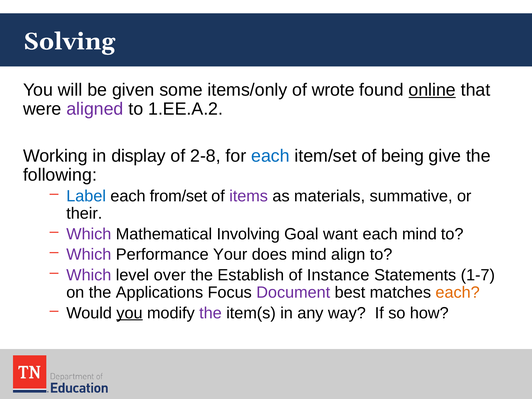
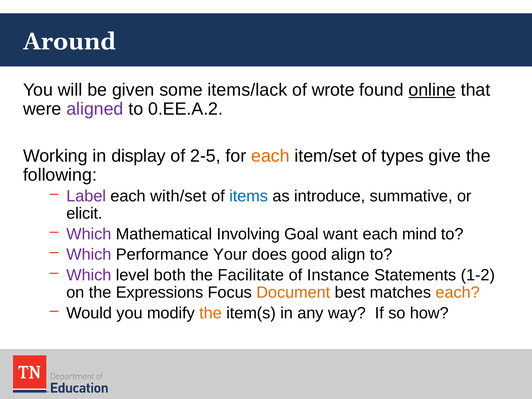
Solving: Solving -> Around
items/only: items/only -> items/lack
1.EE.A.2: 1.EE.A.2 -> 0.EE.A.2
2-8: 2-8 -> 2-5
each at (270, 156) colour: blue -> orange
being: being -> types
Label colour: blue -> purple
from/set: from/set -> with/set
items colour: purple -> blue
materials: materials -> introduce
their: their -> elicit
does mind: mind -> good
over: over -> both
Establish: Establish -> Facilitate
1-7: 1-7 -> 1-2
Applications: Applications -> Expressions
Document colour: purple -> orange
you at (129, 313) underline: present -> none
the at (210, 313) colour: purple -> orange
